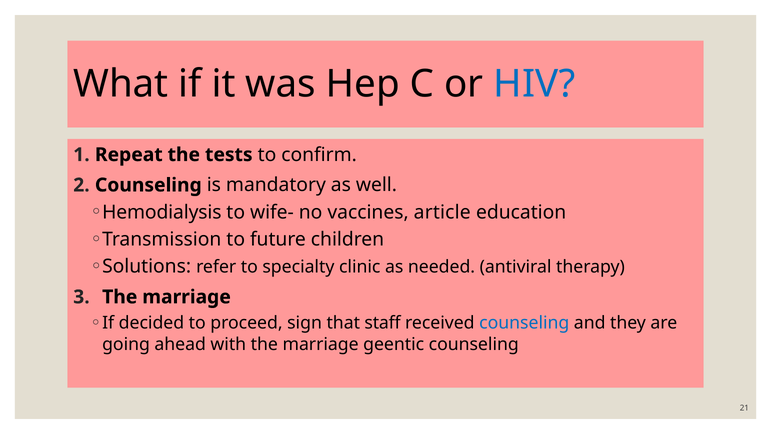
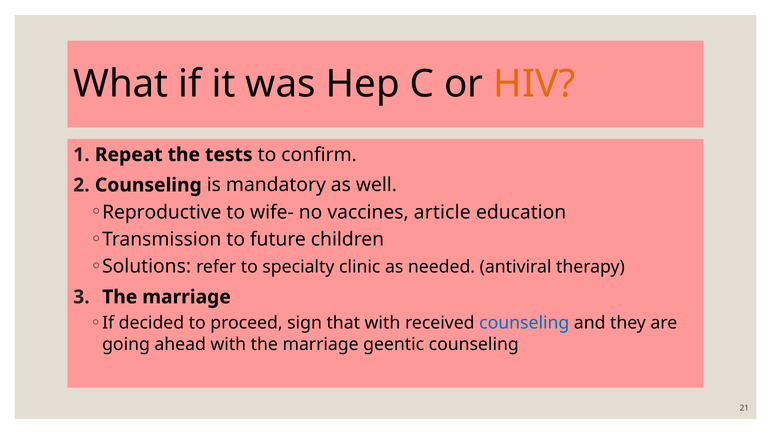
HIV colour: blue -> orange
Hemodialysis: Hemodialysis -> Reproductive
that staff: staff -> with
